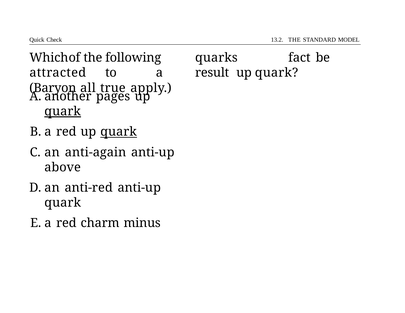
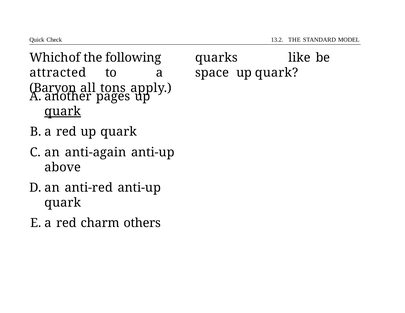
fact: fact -> like
result: result -> space
true: true -> tons
quark at (119, 132) underline: present -> none
minus: minus -> others
